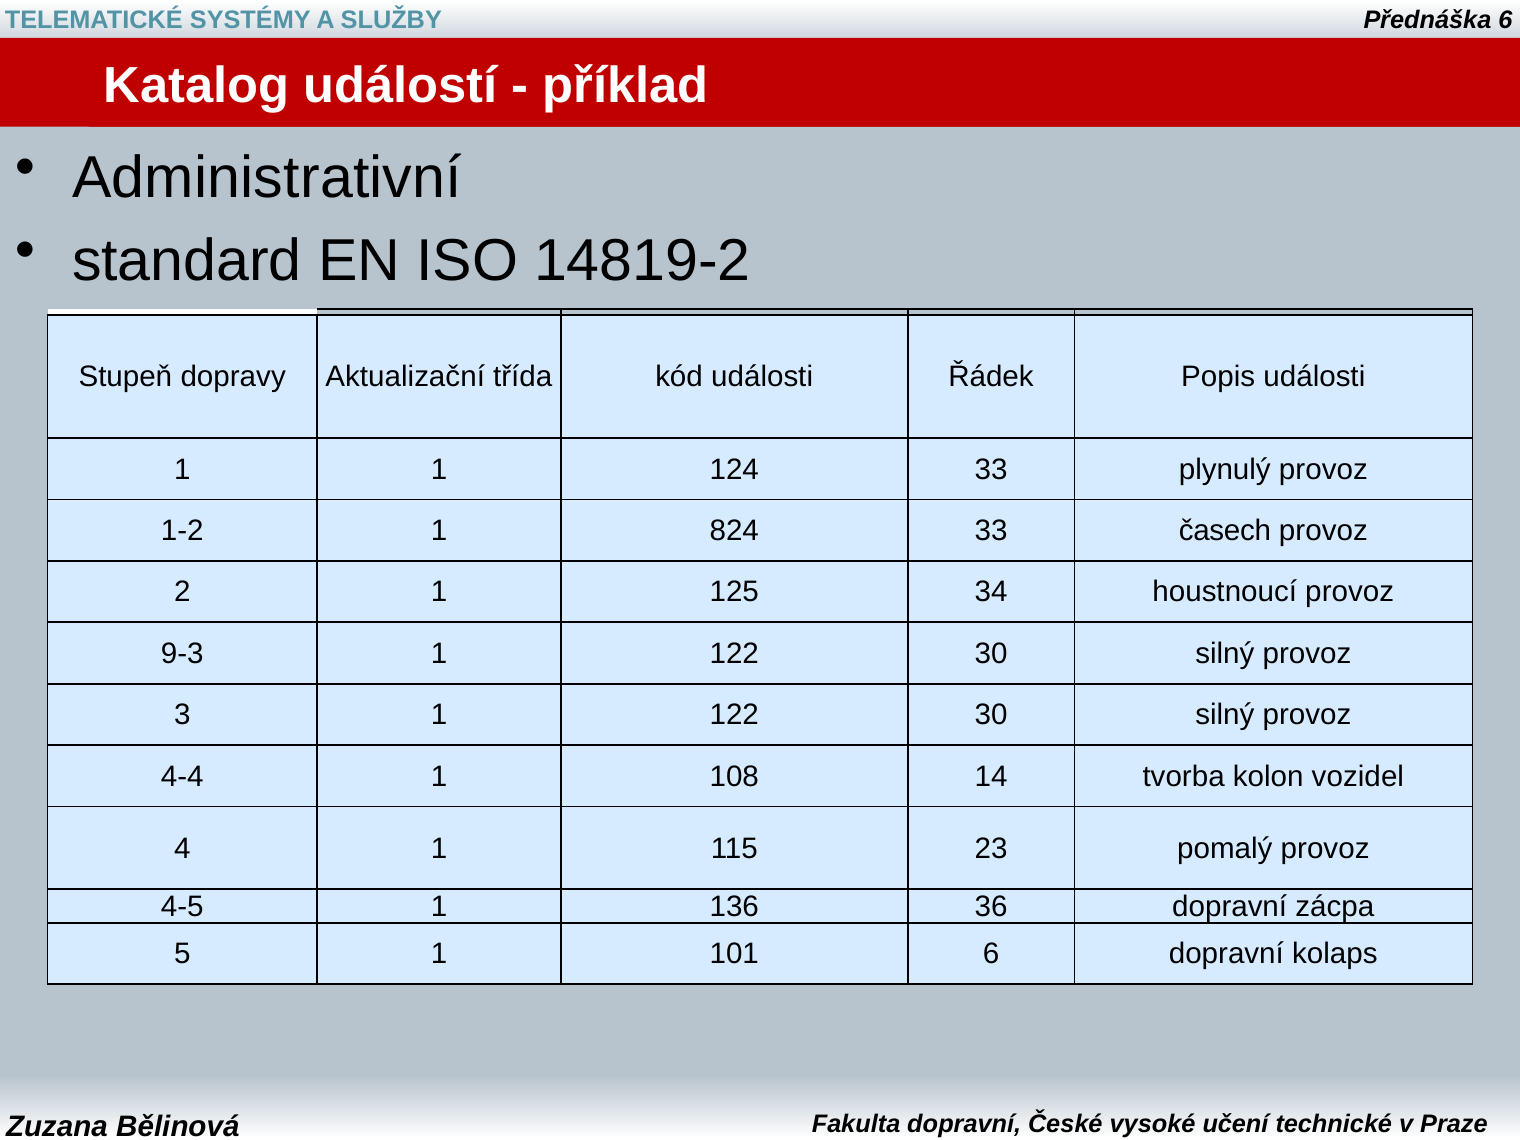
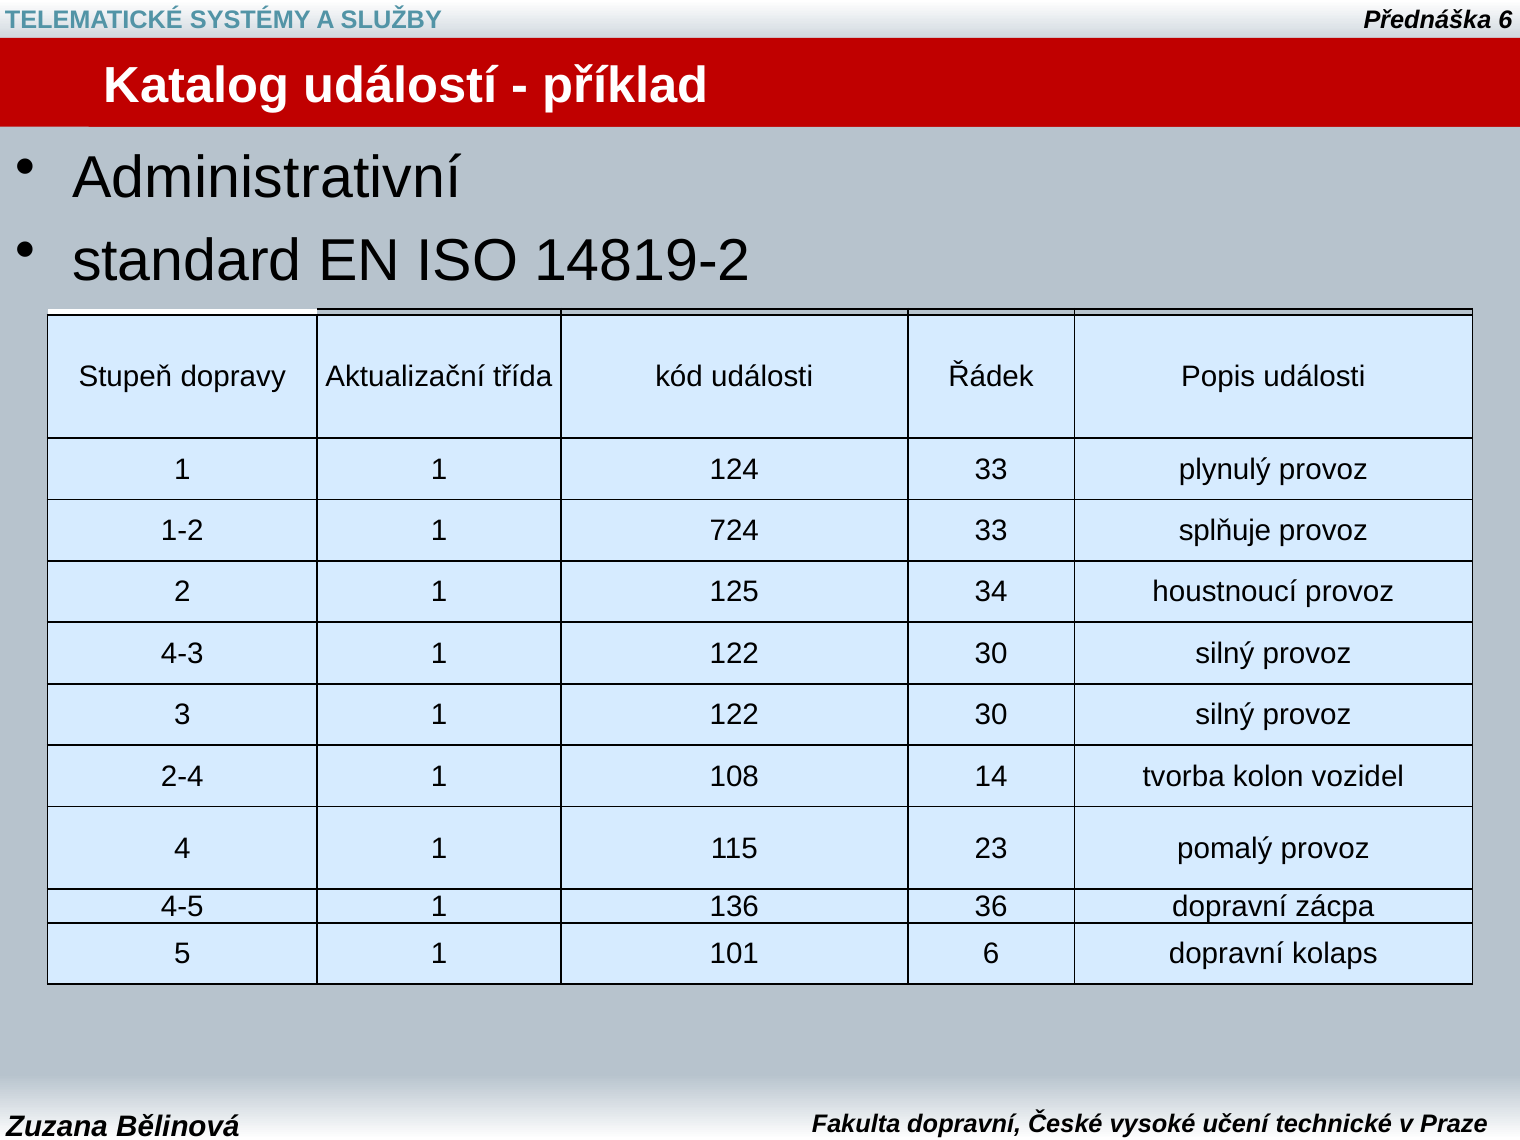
824: 824 -> 724
časech: časech -> splňuje
9-3: 9-3 -> 4-3
4-4: 4-4 -> 2-4
